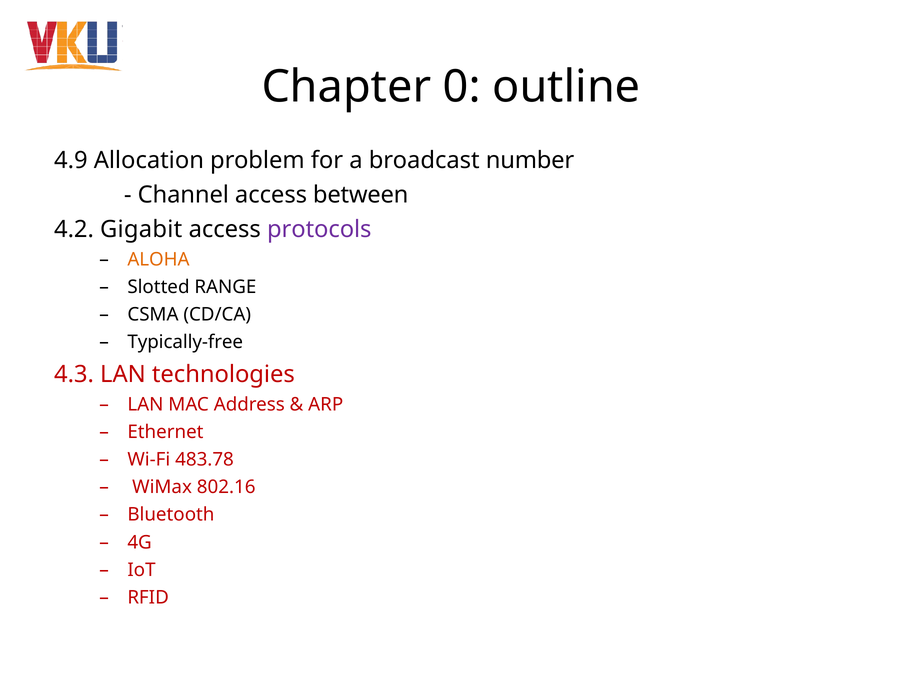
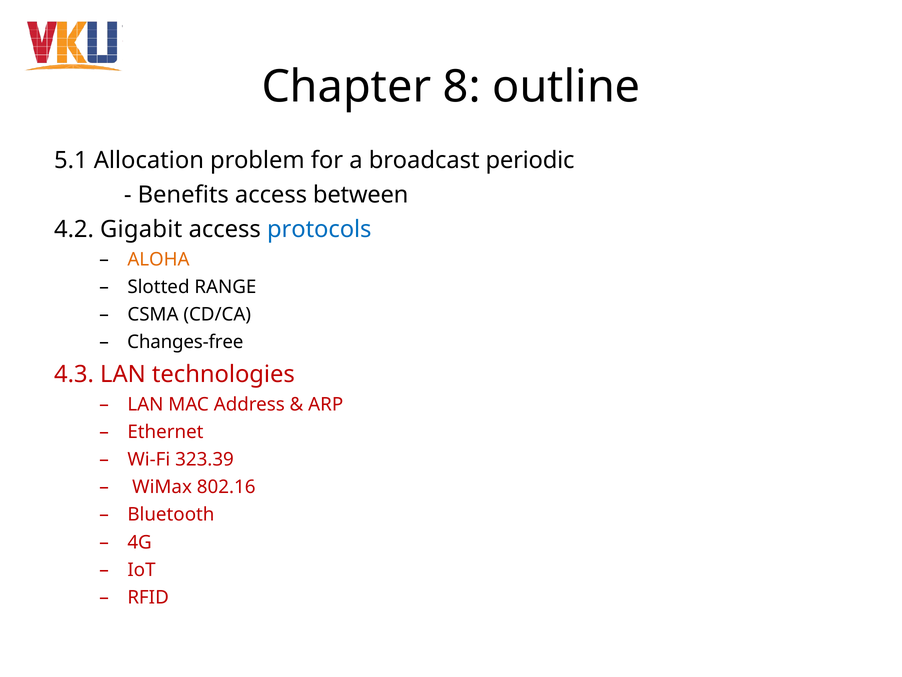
0: 0 -> 8
4.9: 4.9 -> 5.1
number: number -> periodic
Channel: Channel -> Benefits
protocols colour: purple -> blue
Typically-free: Typically-free -> Changes-free
483.78: 483.78 -> 323.39
